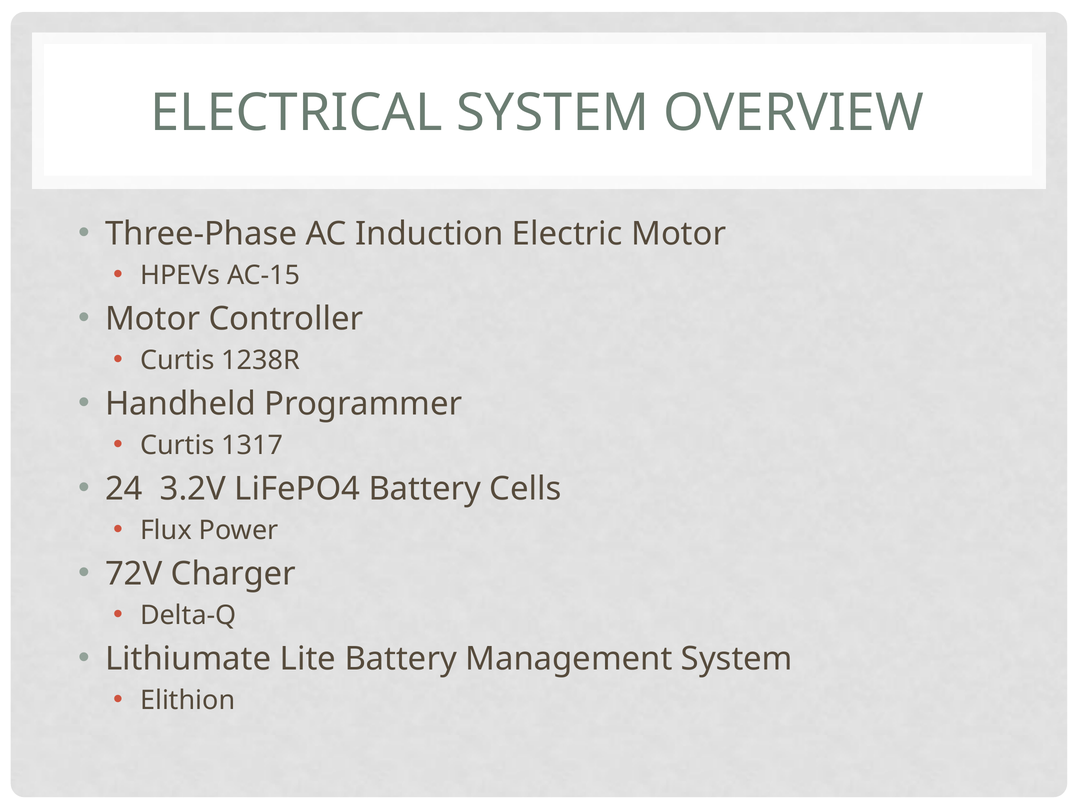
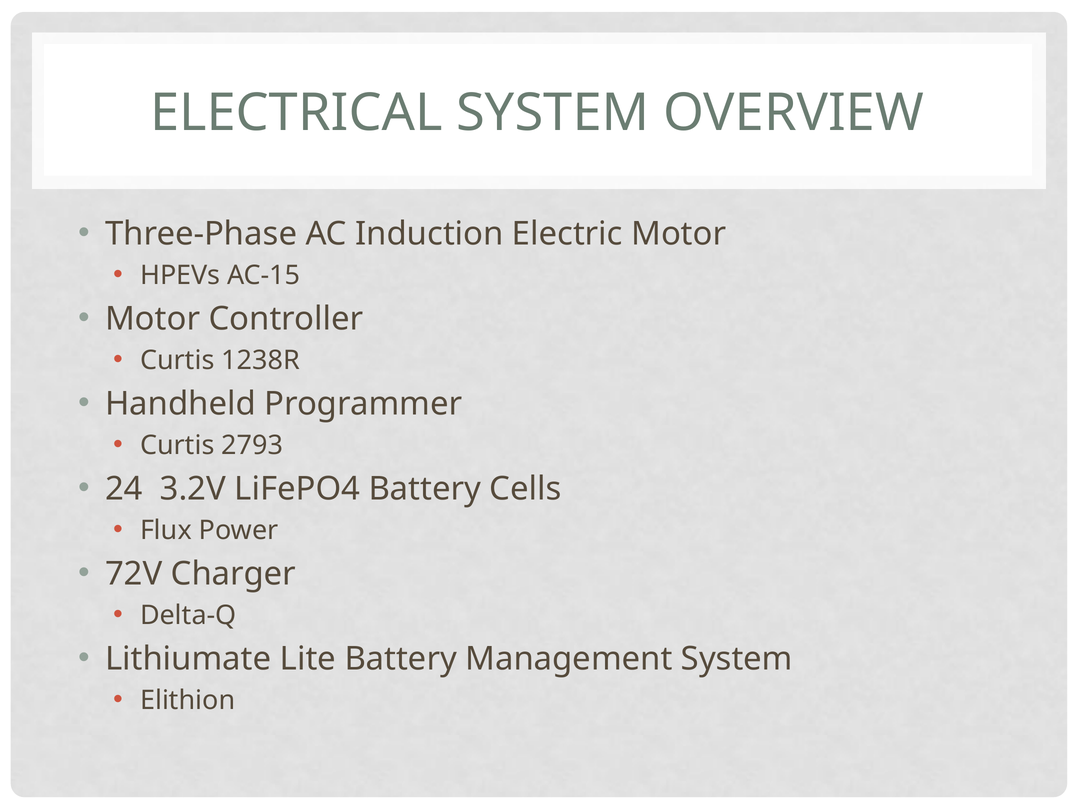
1317: 1317 -> 2793
